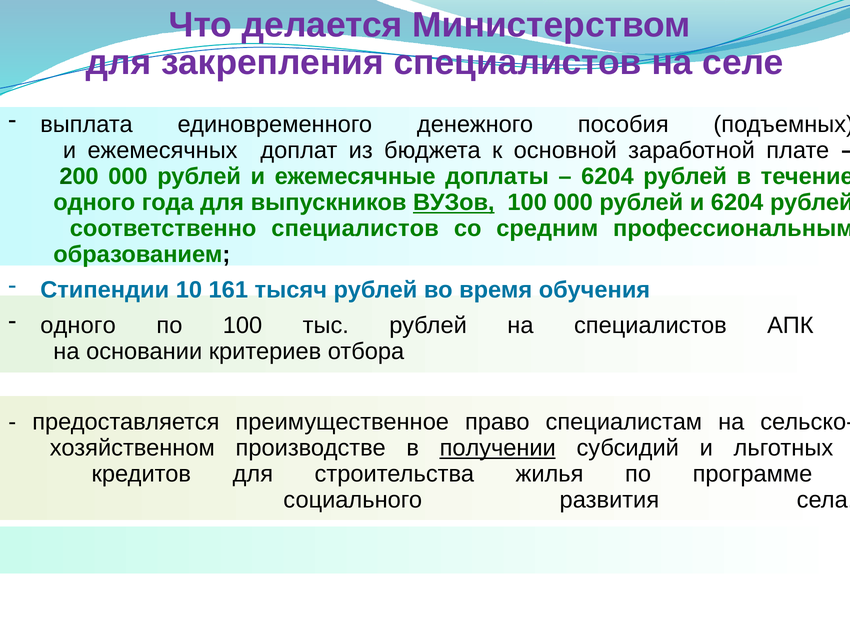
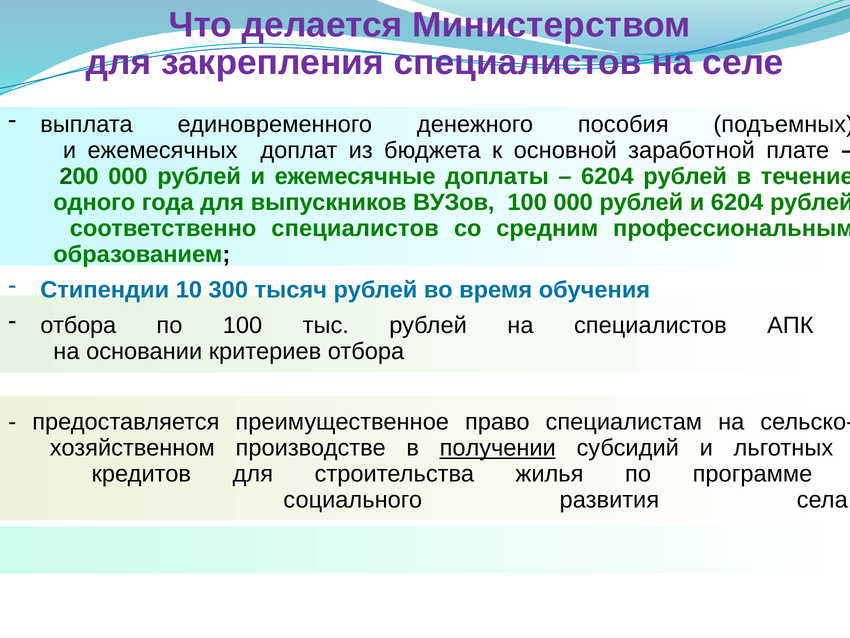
ВУЗов underline: present -> none
161: 161 -> 300
одного at (78, 325): одного -> отбора
